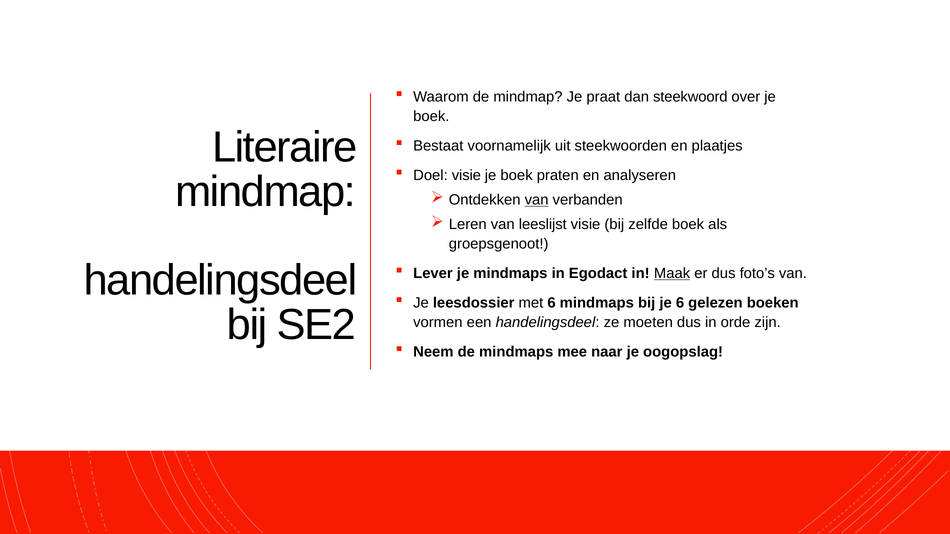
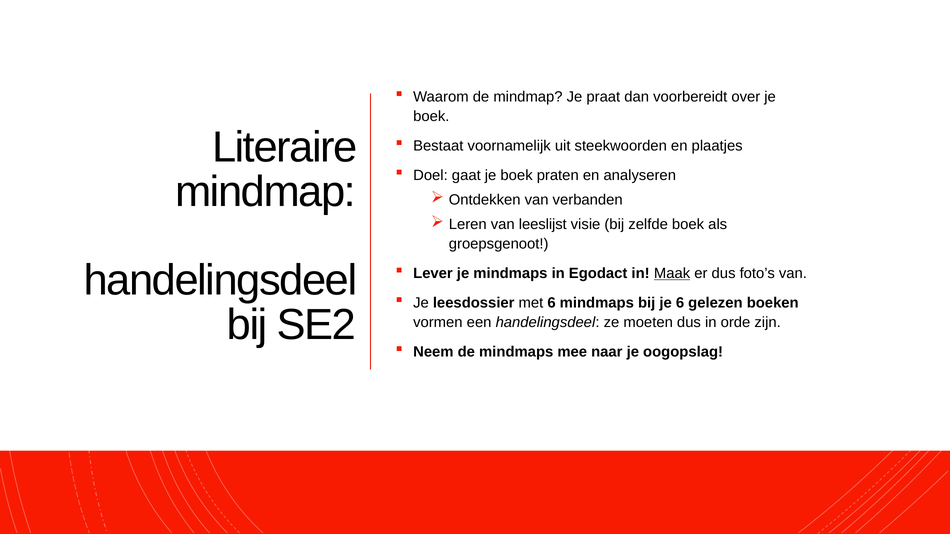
steekwoord: steekwoord -> voorbereidt
Doel visie: visie -> gaat
van at (537, 200) underline: present -> none
